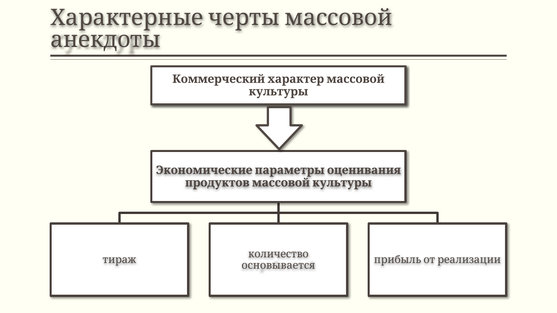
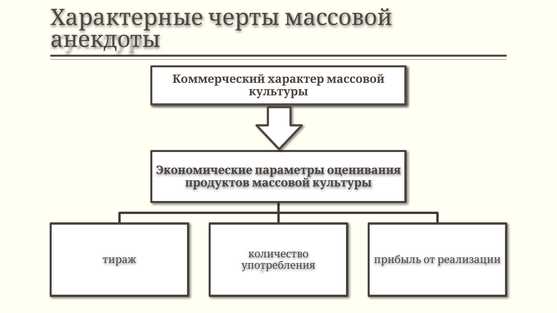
основывается: основывается -> употребления
